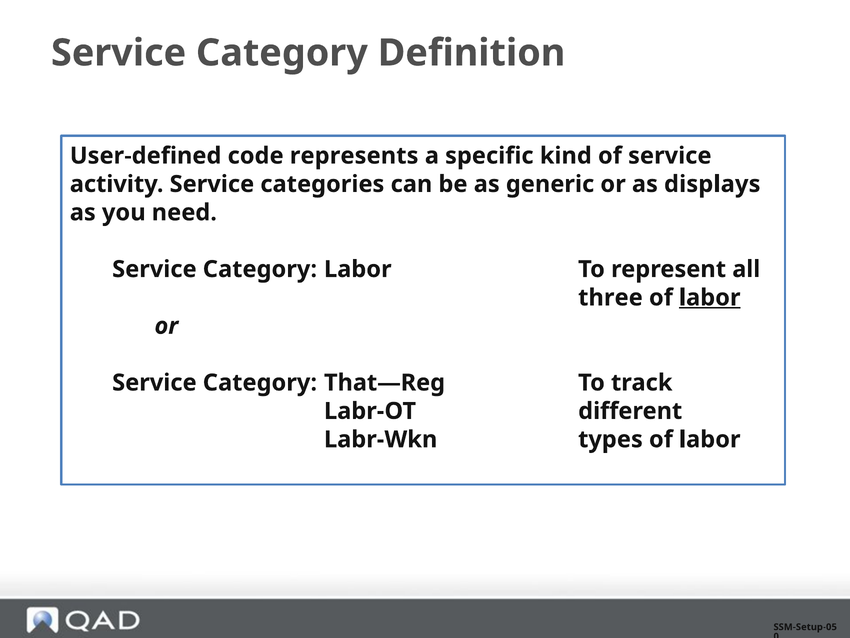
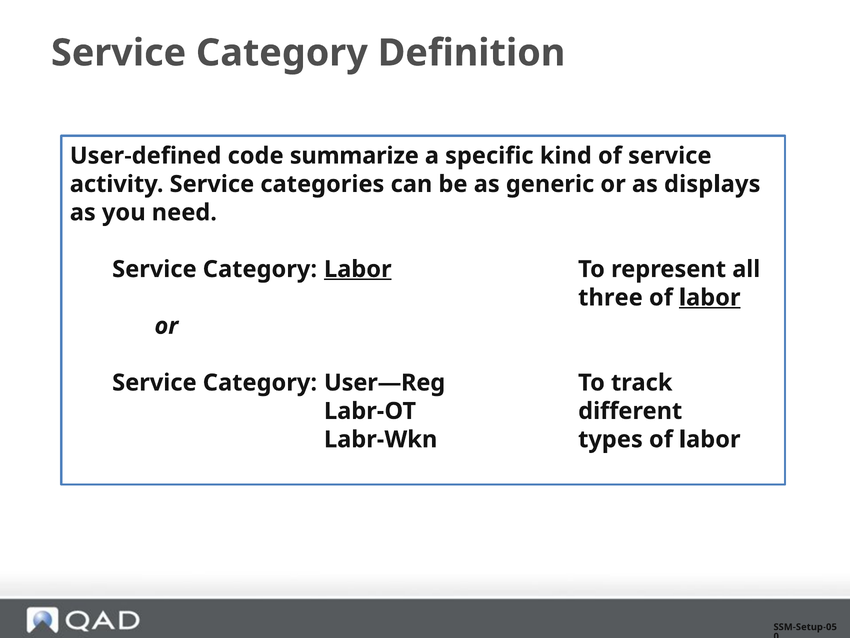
represents: represents -> summarize
Labor at (358, 269) underline: none -> present
That—Reg: That—Reg -> User—Reg
